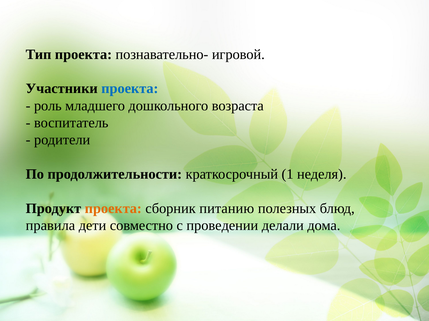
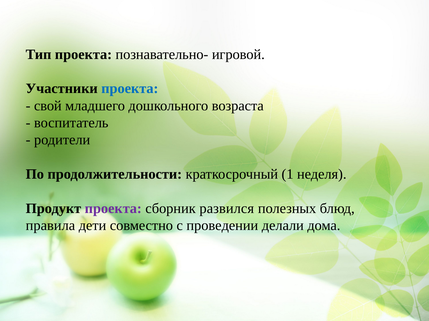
роль: роль -> свой
проекта at (113, 209) colour: orange -> purple
питанию: питанию -> развился
